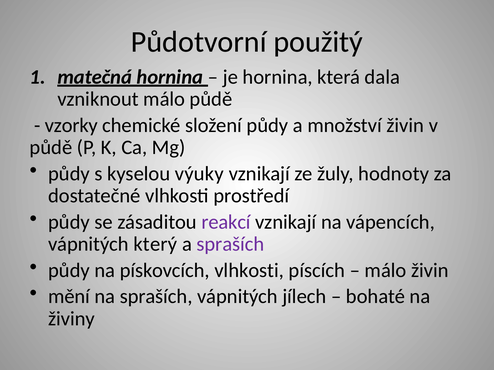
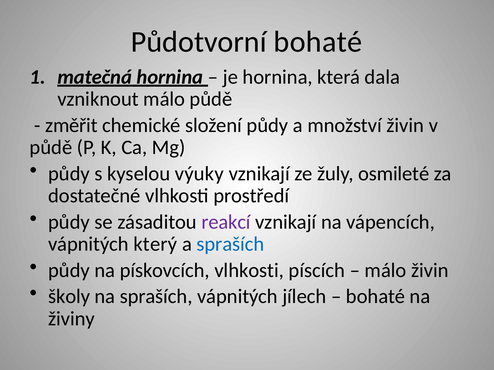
Půdotvorní použitý: použitý -> bohaté
vzorky: vzorky -> změřit
hodnoty: hodnoty -> osmileté
spraších at (230, 244) colour: purple -> blue
mění: mění -> školy
